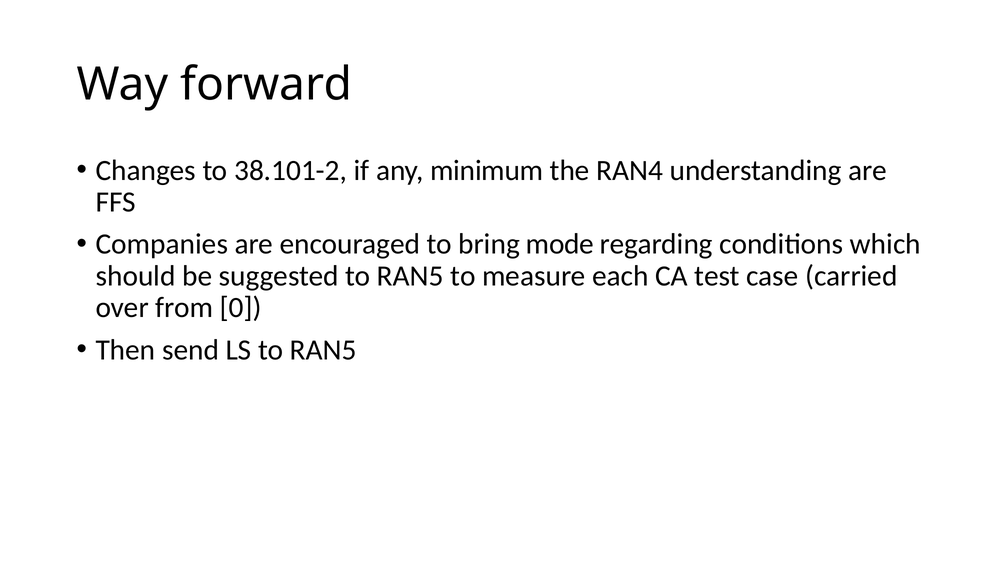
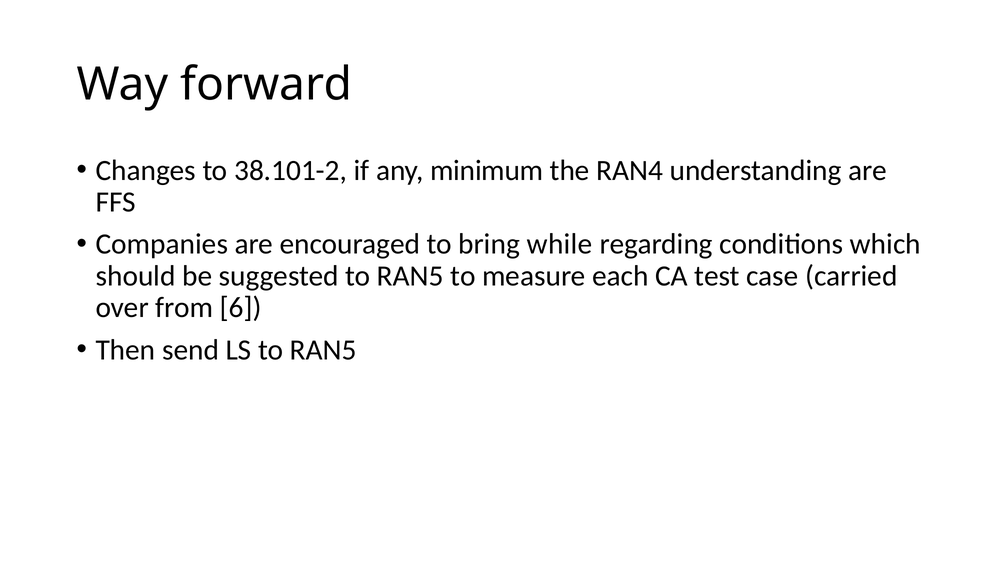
mode: mode -> while
0: 0 -> 6
